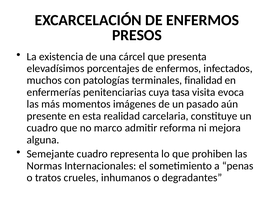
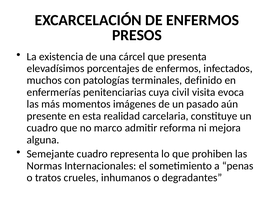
finalidad: finalidad -> definido
tasa: tasa -> civil
